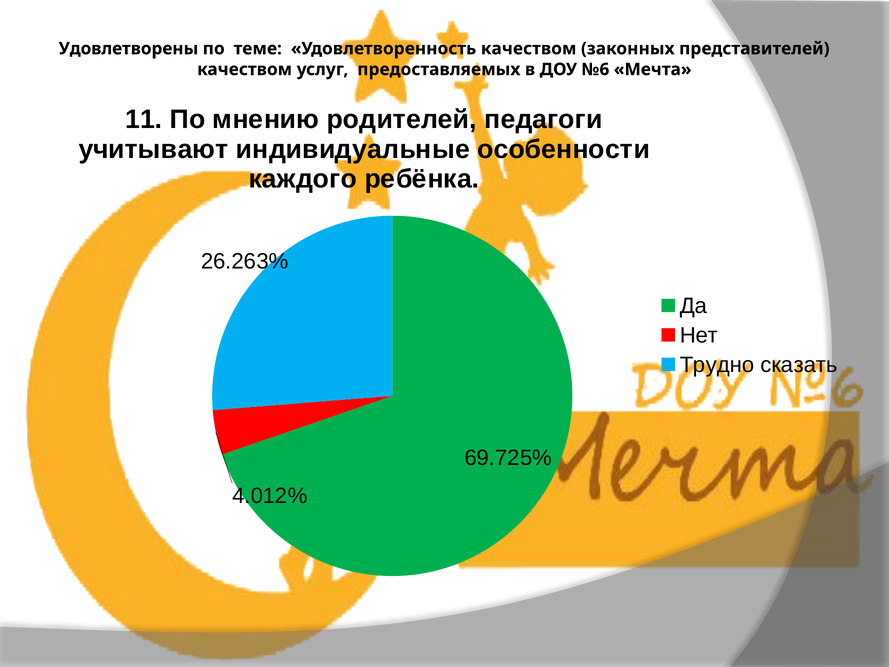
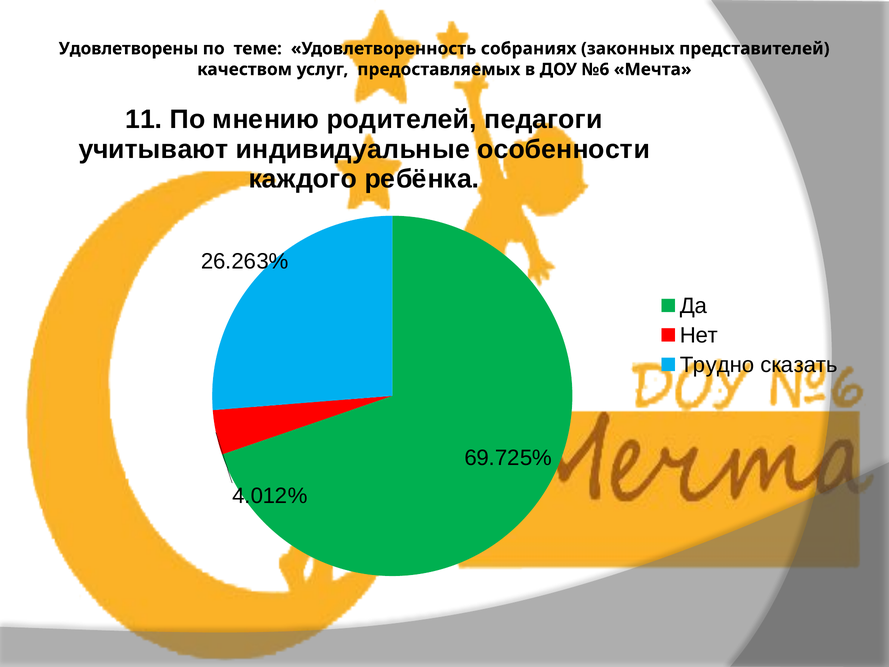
Удовлетворенность качеством: качеством -> собраниях
